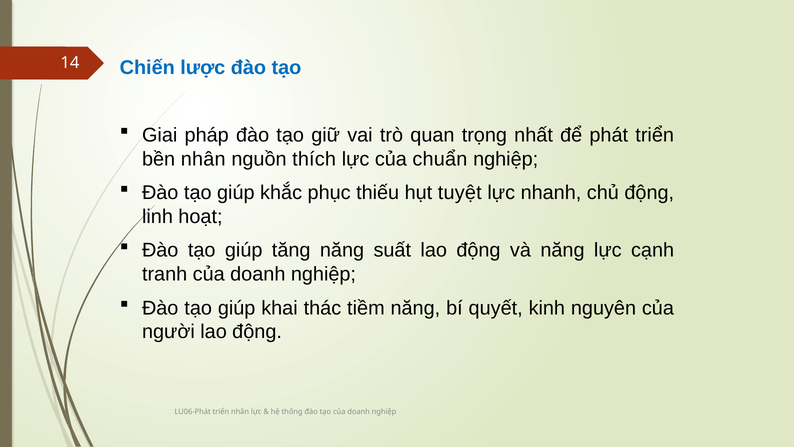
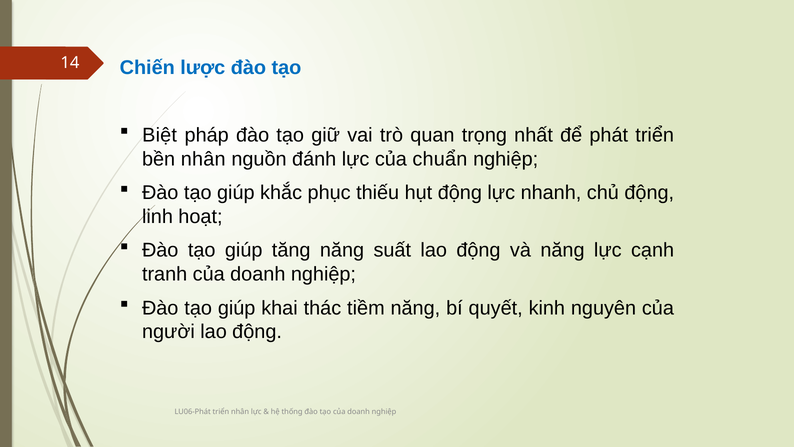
Giai: Giai -> Biệt
thích: thích -> đánh
hụt tuyệt: tuyệt -> động
